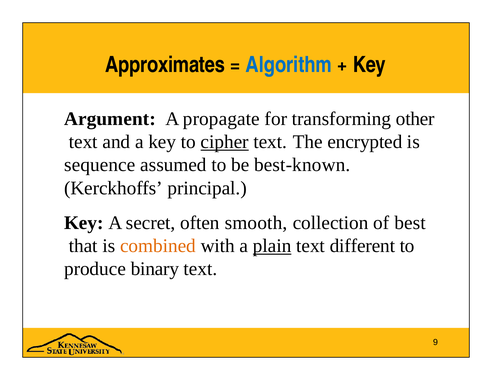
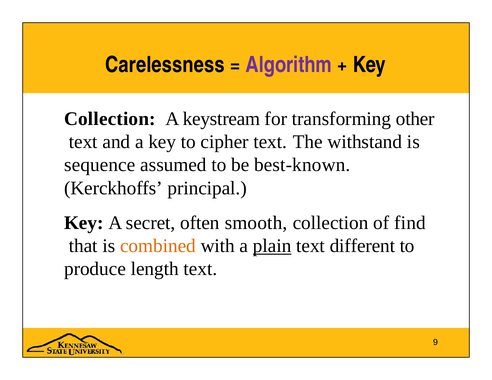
Approximates: Approximates -> Carelessness
Algorithm colour: blue -> purple
Argument at (110, 119): Argument -> Collection
propagate: propagate -> keystream
cipher underline: present -> none
encrypted: encrypted -> withstand
best: best -> find
binary: binary -> length
